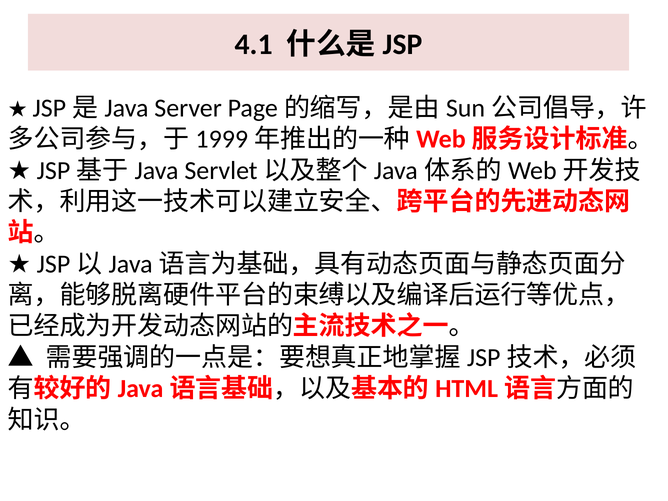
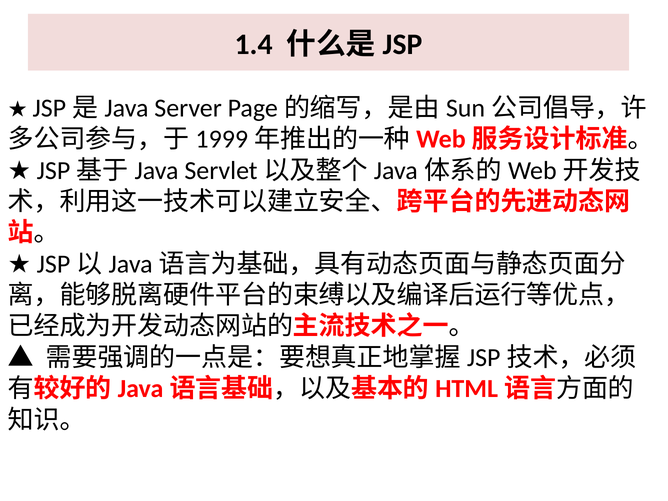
4.1: 4.1 -> 1.4
